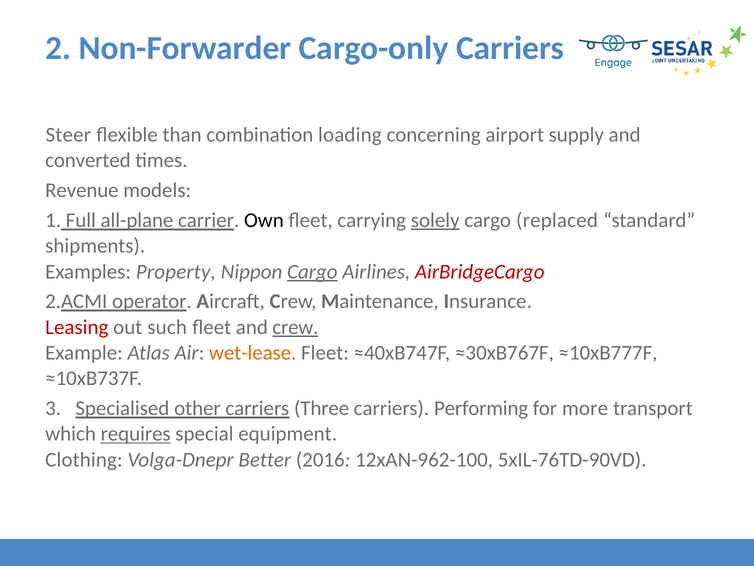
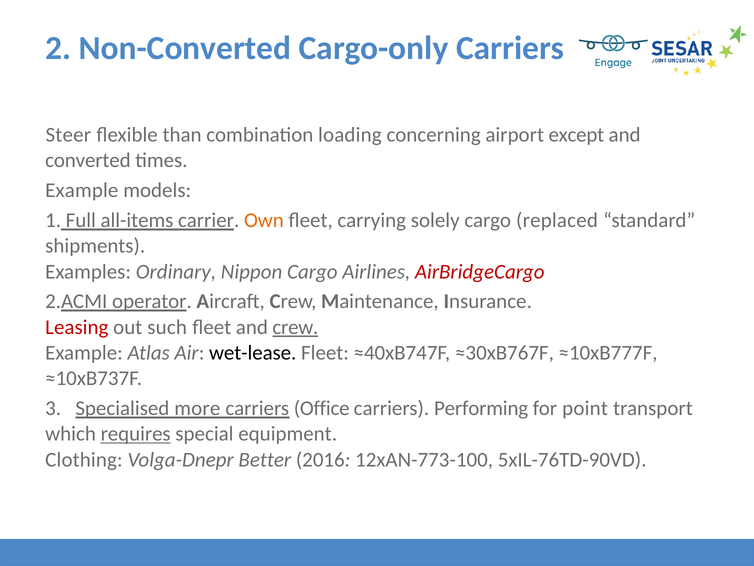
Non-Forwarder: Non-Forwarder -> Non-Converted
supply: supply -> except
Revenue at (82, 190): Revenue -> Example
all-plane: all-plane -> all-items
Own colour: black -> orange
solely underline: present -> none
Property: Property -> Ordinary
Cargo at (312, 271) underline: present -> none
wet-lease colour: orange -> black
other: other -> more
Three: Three -> Office
more: more -> point
12xAN-962-100: 12xAN-962-100 -> 12xAN-773-100
